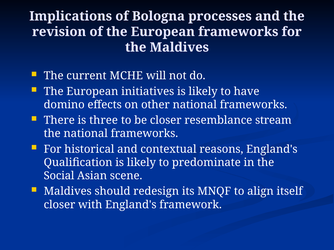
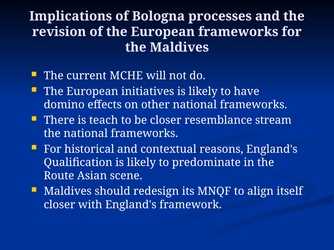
three: three -> teach
Social: Social -> Route
